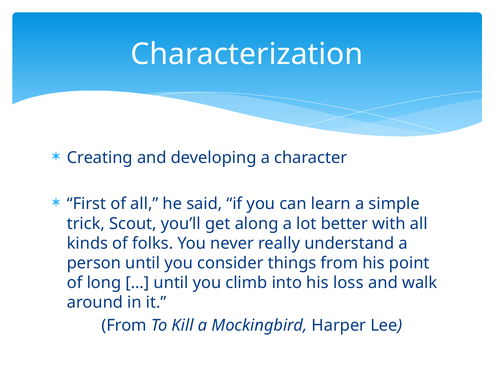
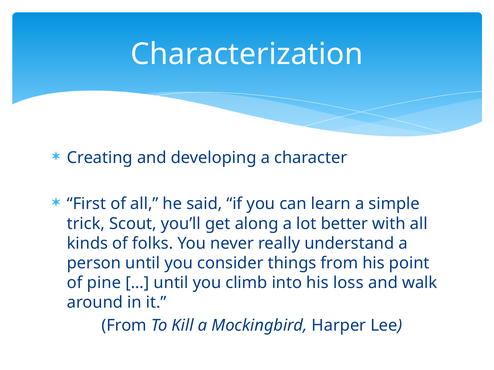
long: long -> pine
